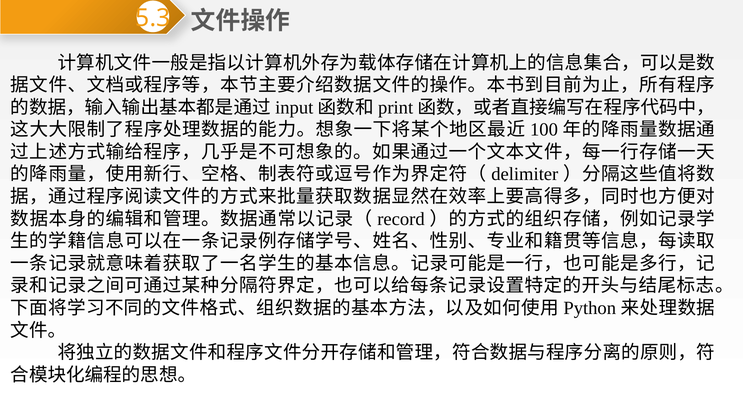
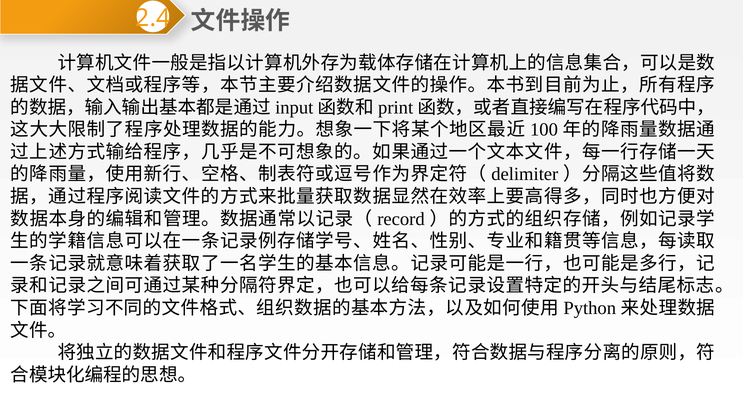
5.3: 5.3 -> 2.4
